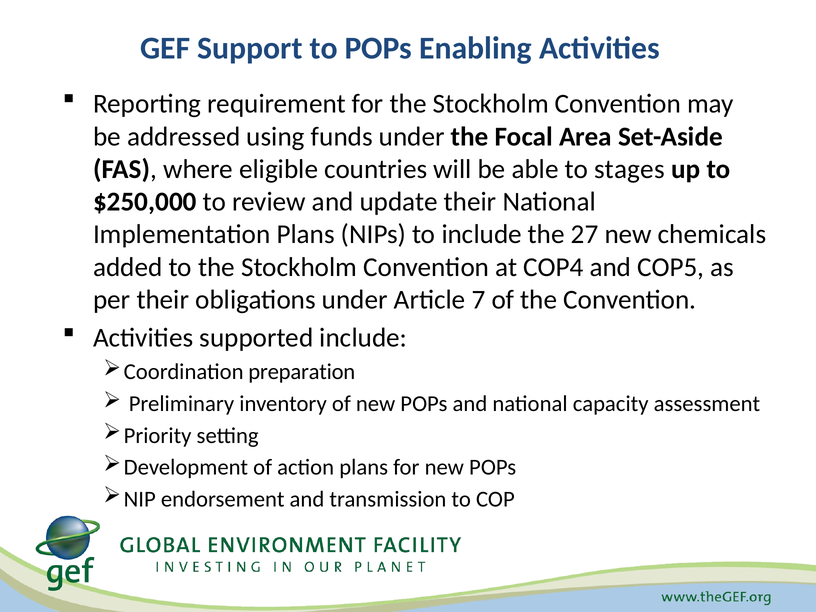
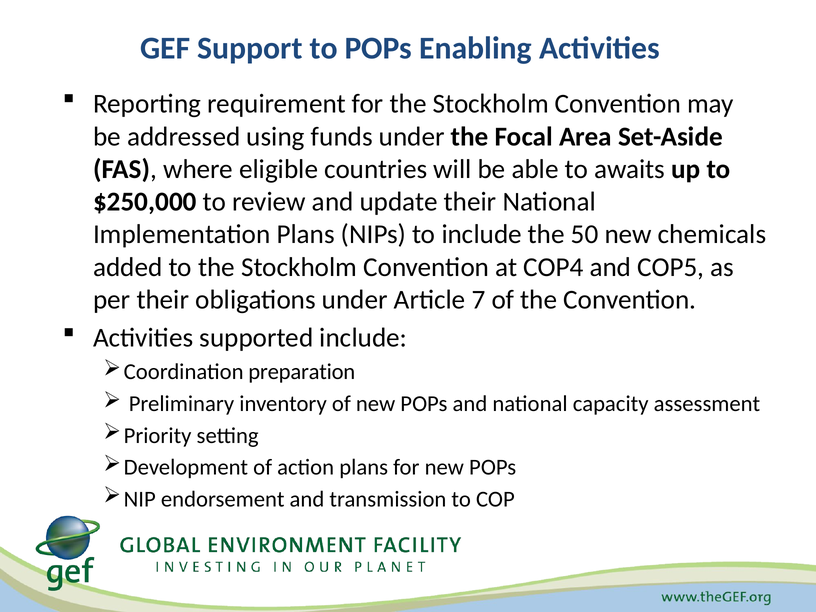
stages: stages -> awaits
27: 27 -> 50
